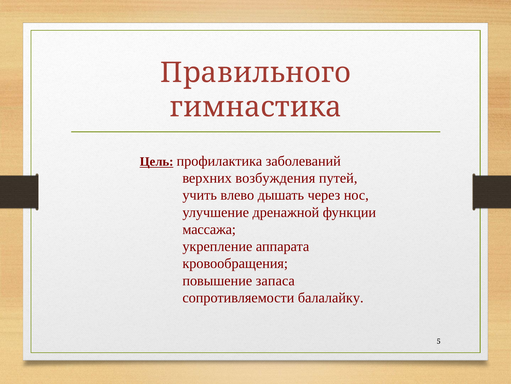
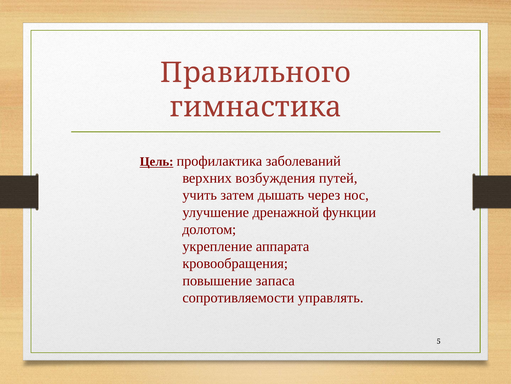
влево: влево -> затем
массажа: массажа -> долотом
балалайку: балалайку -> управлять
